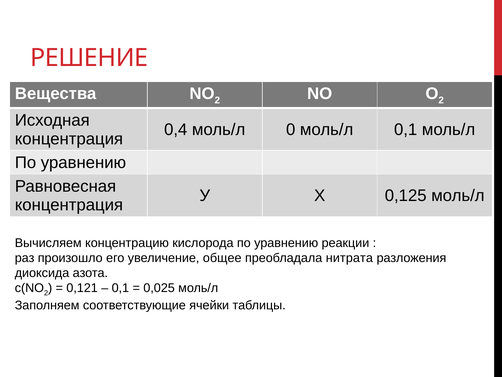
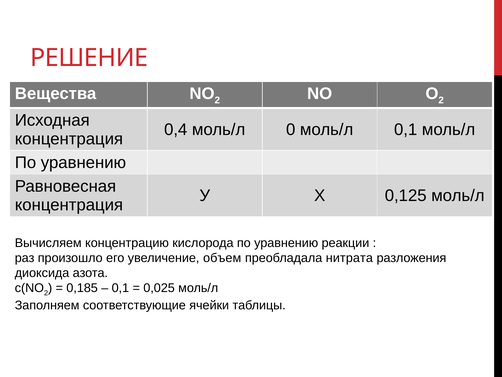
общее: общее -> объем
0,121: 0,121 -> 0,185
